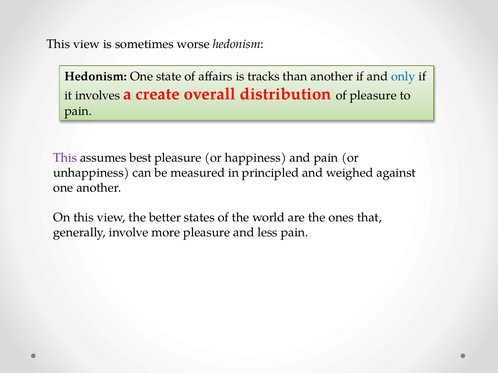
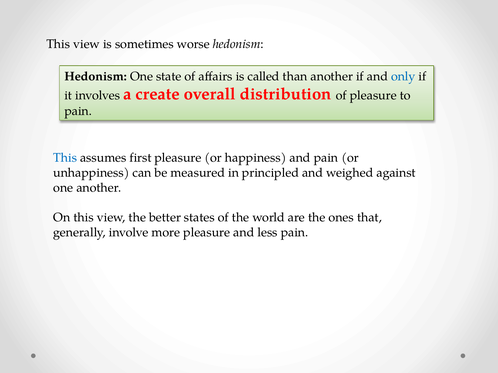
tracks: tracks -> called
This at (65, 158) colour: purple -> blue
best: best -> first
